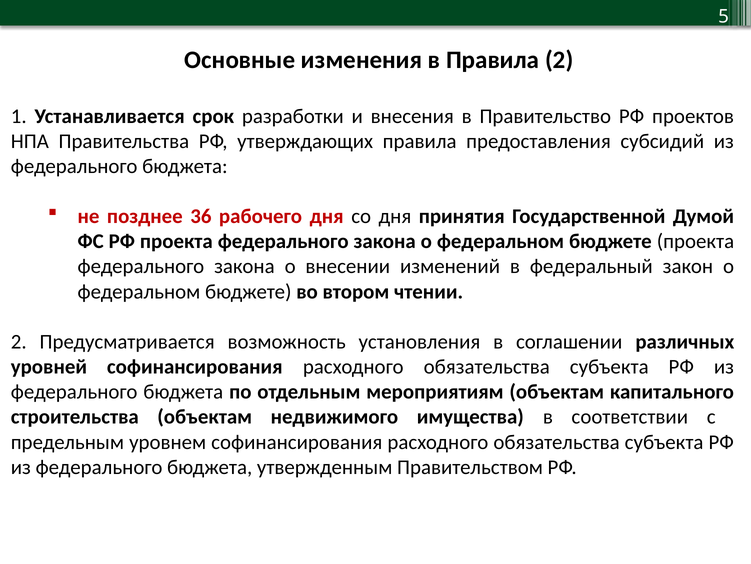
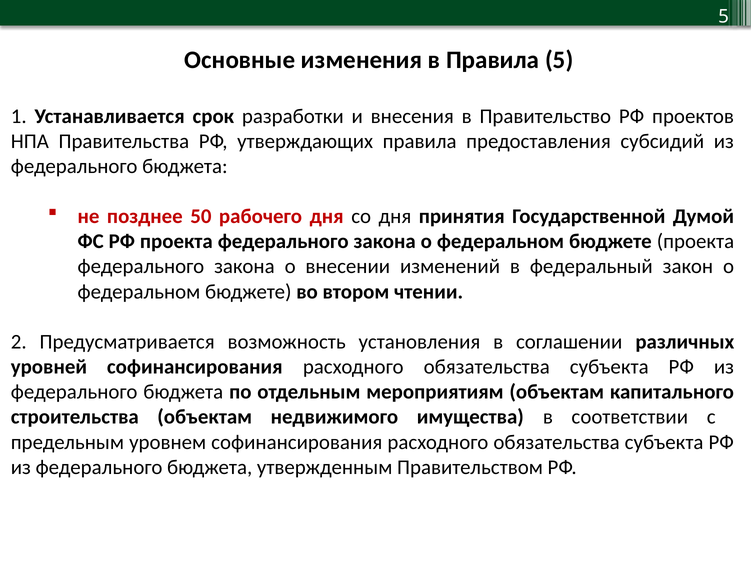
Правила 2: 2 -> 5
36: 36 -> 50
